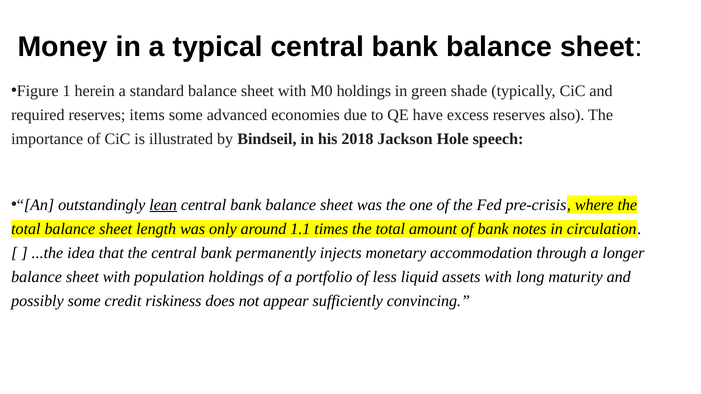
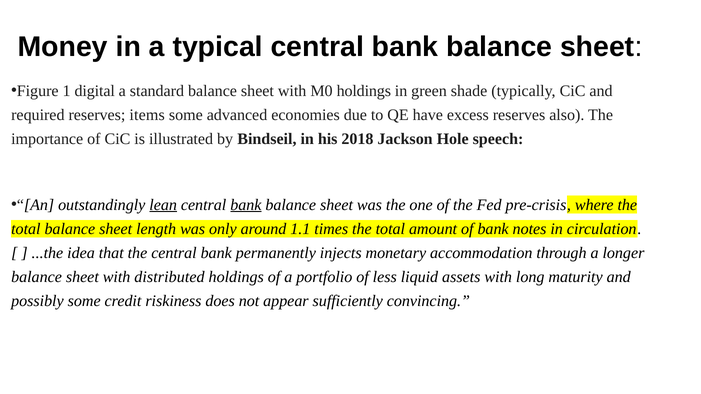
herein: herein -> digital
bank at (246, 205) underline: none -> present
population: population -> distributed
